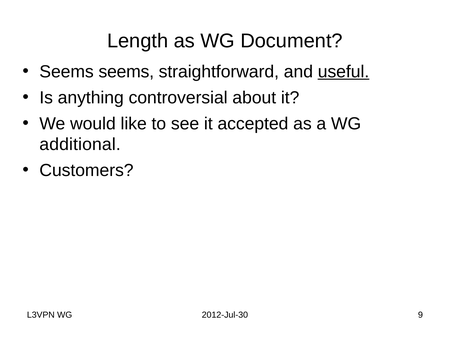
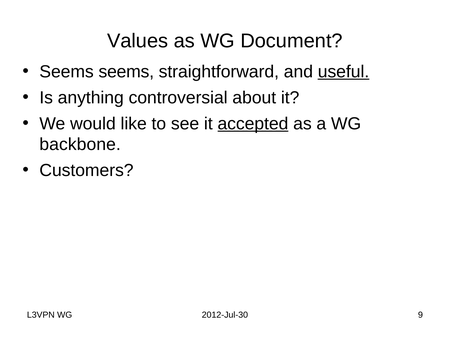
Length: Length -> Values
accepted underline: none -> present
additional: additional -> backbone
